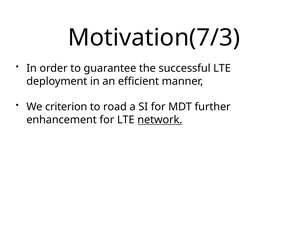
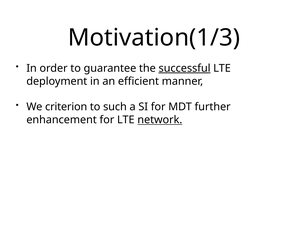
Motivation(7/3: Motivation(7/3 -> Motivation(1/3
successful underline: none -> present
road: road -> such
